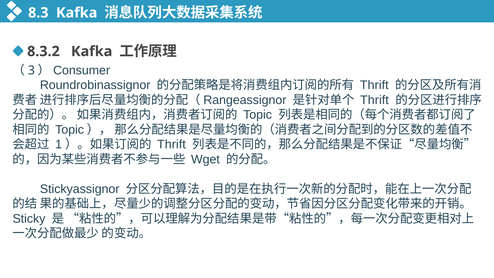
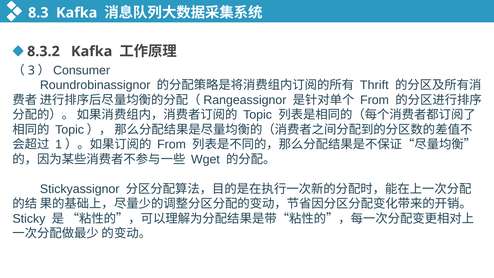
Thrift at (374, 100): Thrift -> From
Thrift at (171, 144): Thrift -> From
